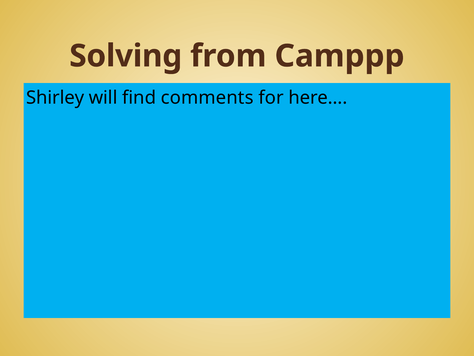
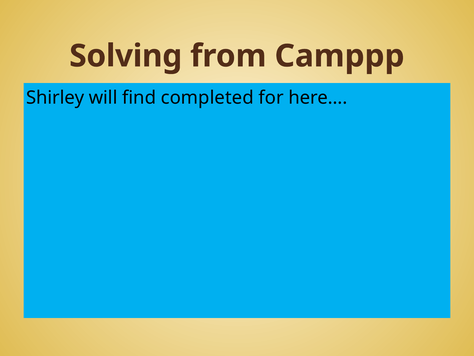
comments: comments -> completed
